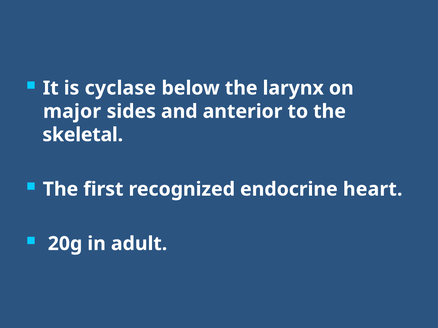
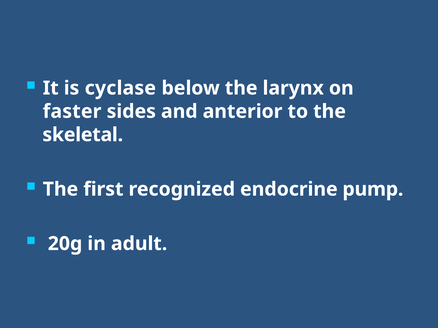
major: major -> faster
heart: heart -> pump
